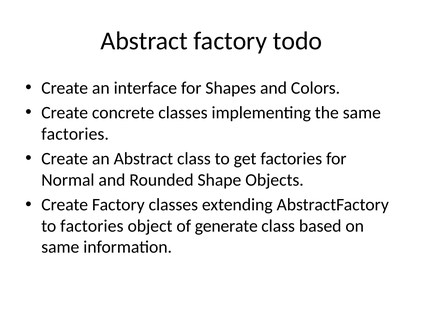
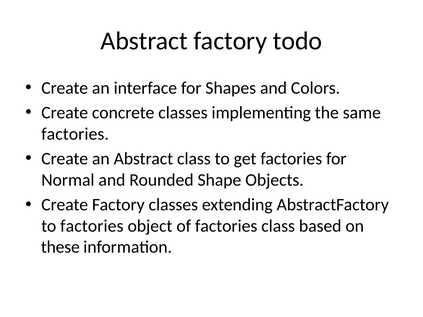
of generate: generate -> factories
same at (60, 247): same -> these
